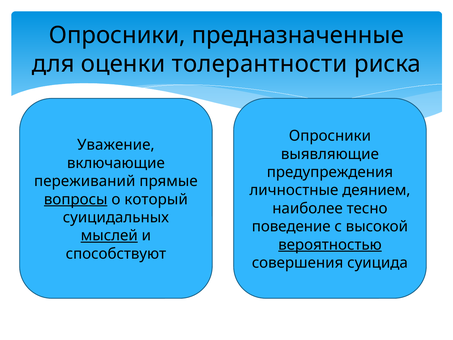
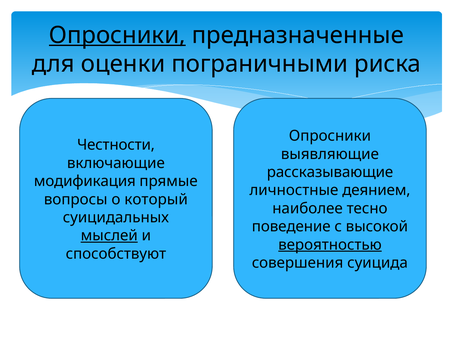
Опросники at (117, 35) underline: none -> present
толерантности: толерантности -> пограничными
Уважение: Уважение -> Честности
предупреждения: предупреждения -> рассказывающие
переживаний: переживаний -> модификация
вопросы underline: present -> none
